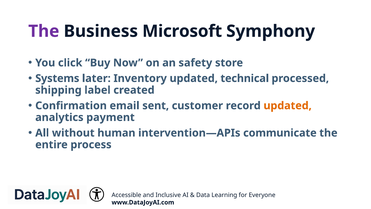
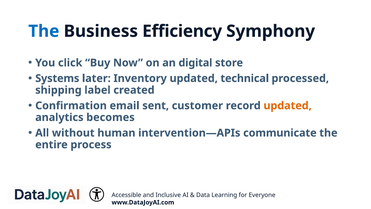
The at (44, 31) colour: purple -> blue
Microsoft: Microsoft -> Efficiency
safety: safety -> digital
payment: payment -> becomes
